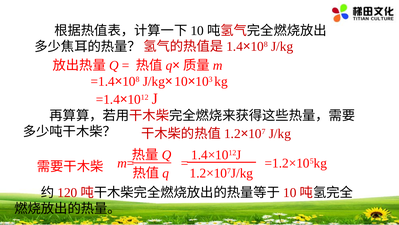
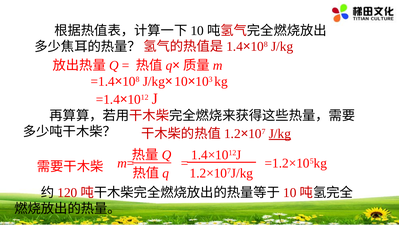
J/kg at (280, 133) underline: none -> present
